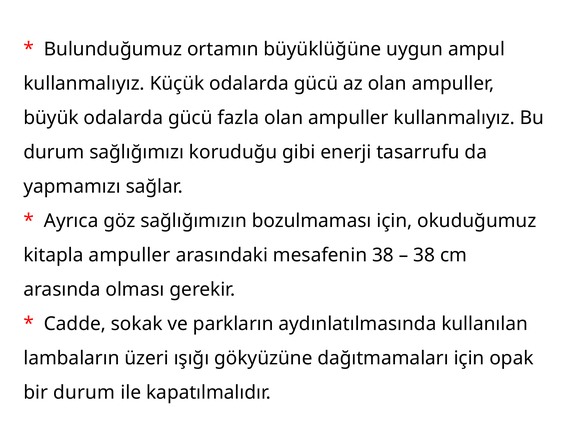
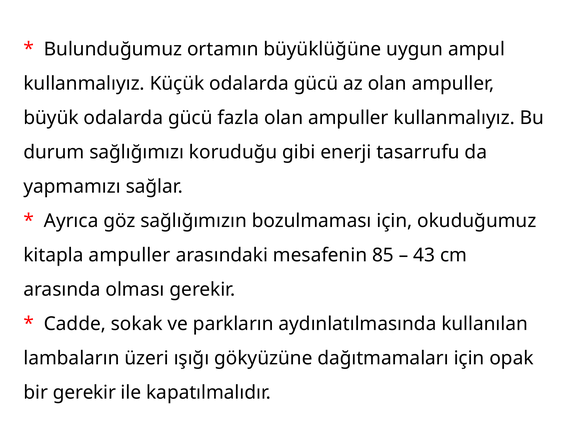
mesafenin 38: 38 -> 85
38 at (424, 255): 38 -> 43
bir durum: durum -> gerekir
